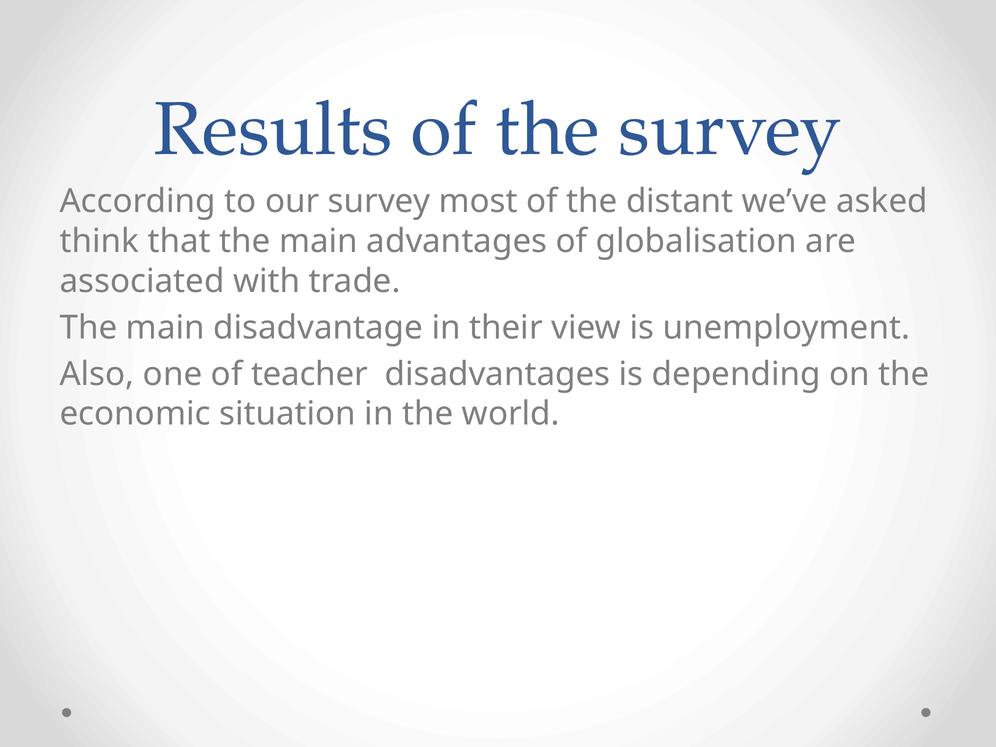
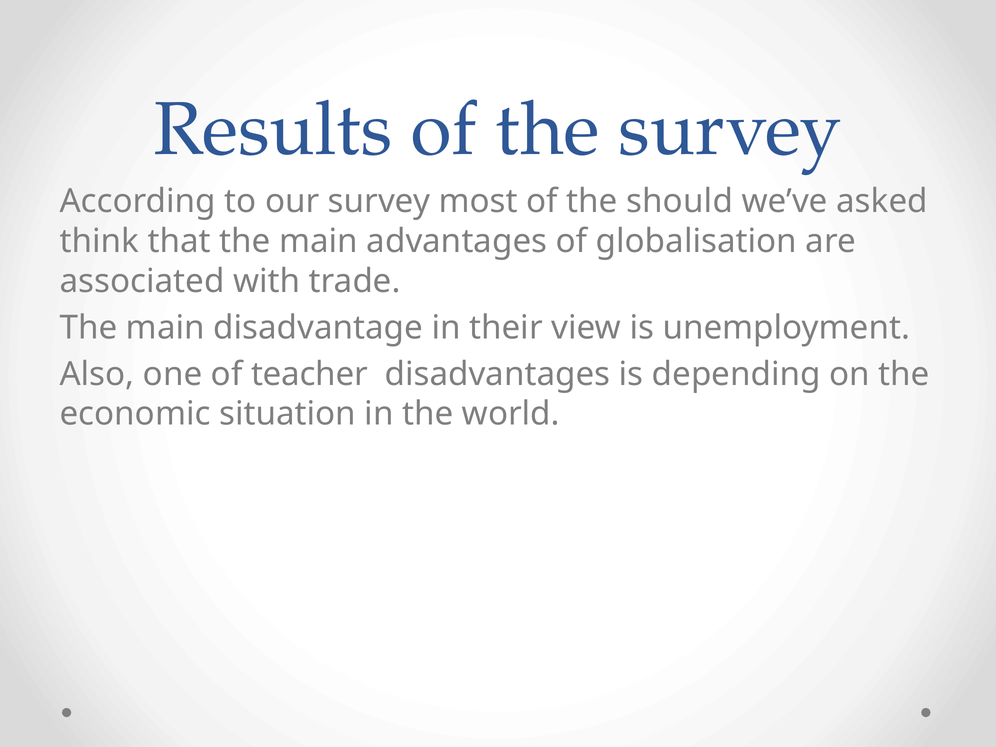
distant: distant -> should
